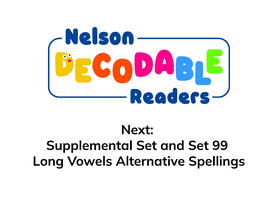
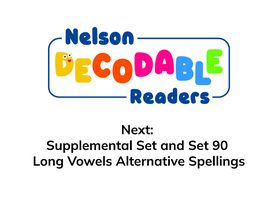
99: 99 -> 90
